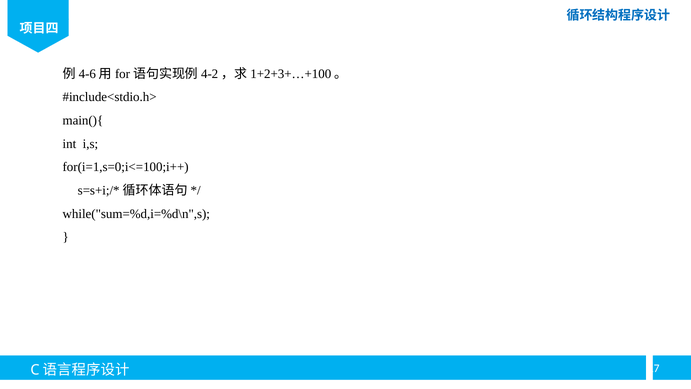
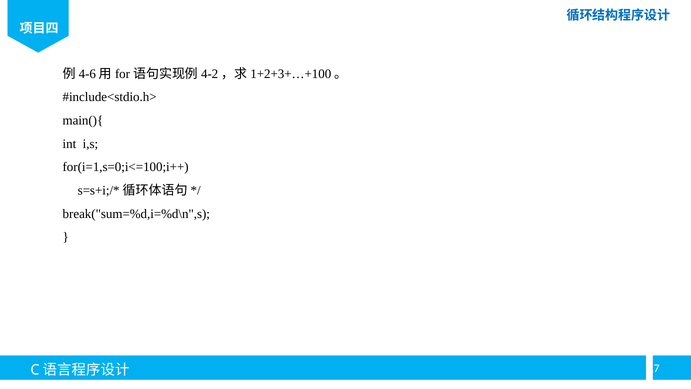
while("sum=%d,i=%d\n",s: while("sum=%d,i=%d\n",s -> break("sum=%d,i=%d\n",s
